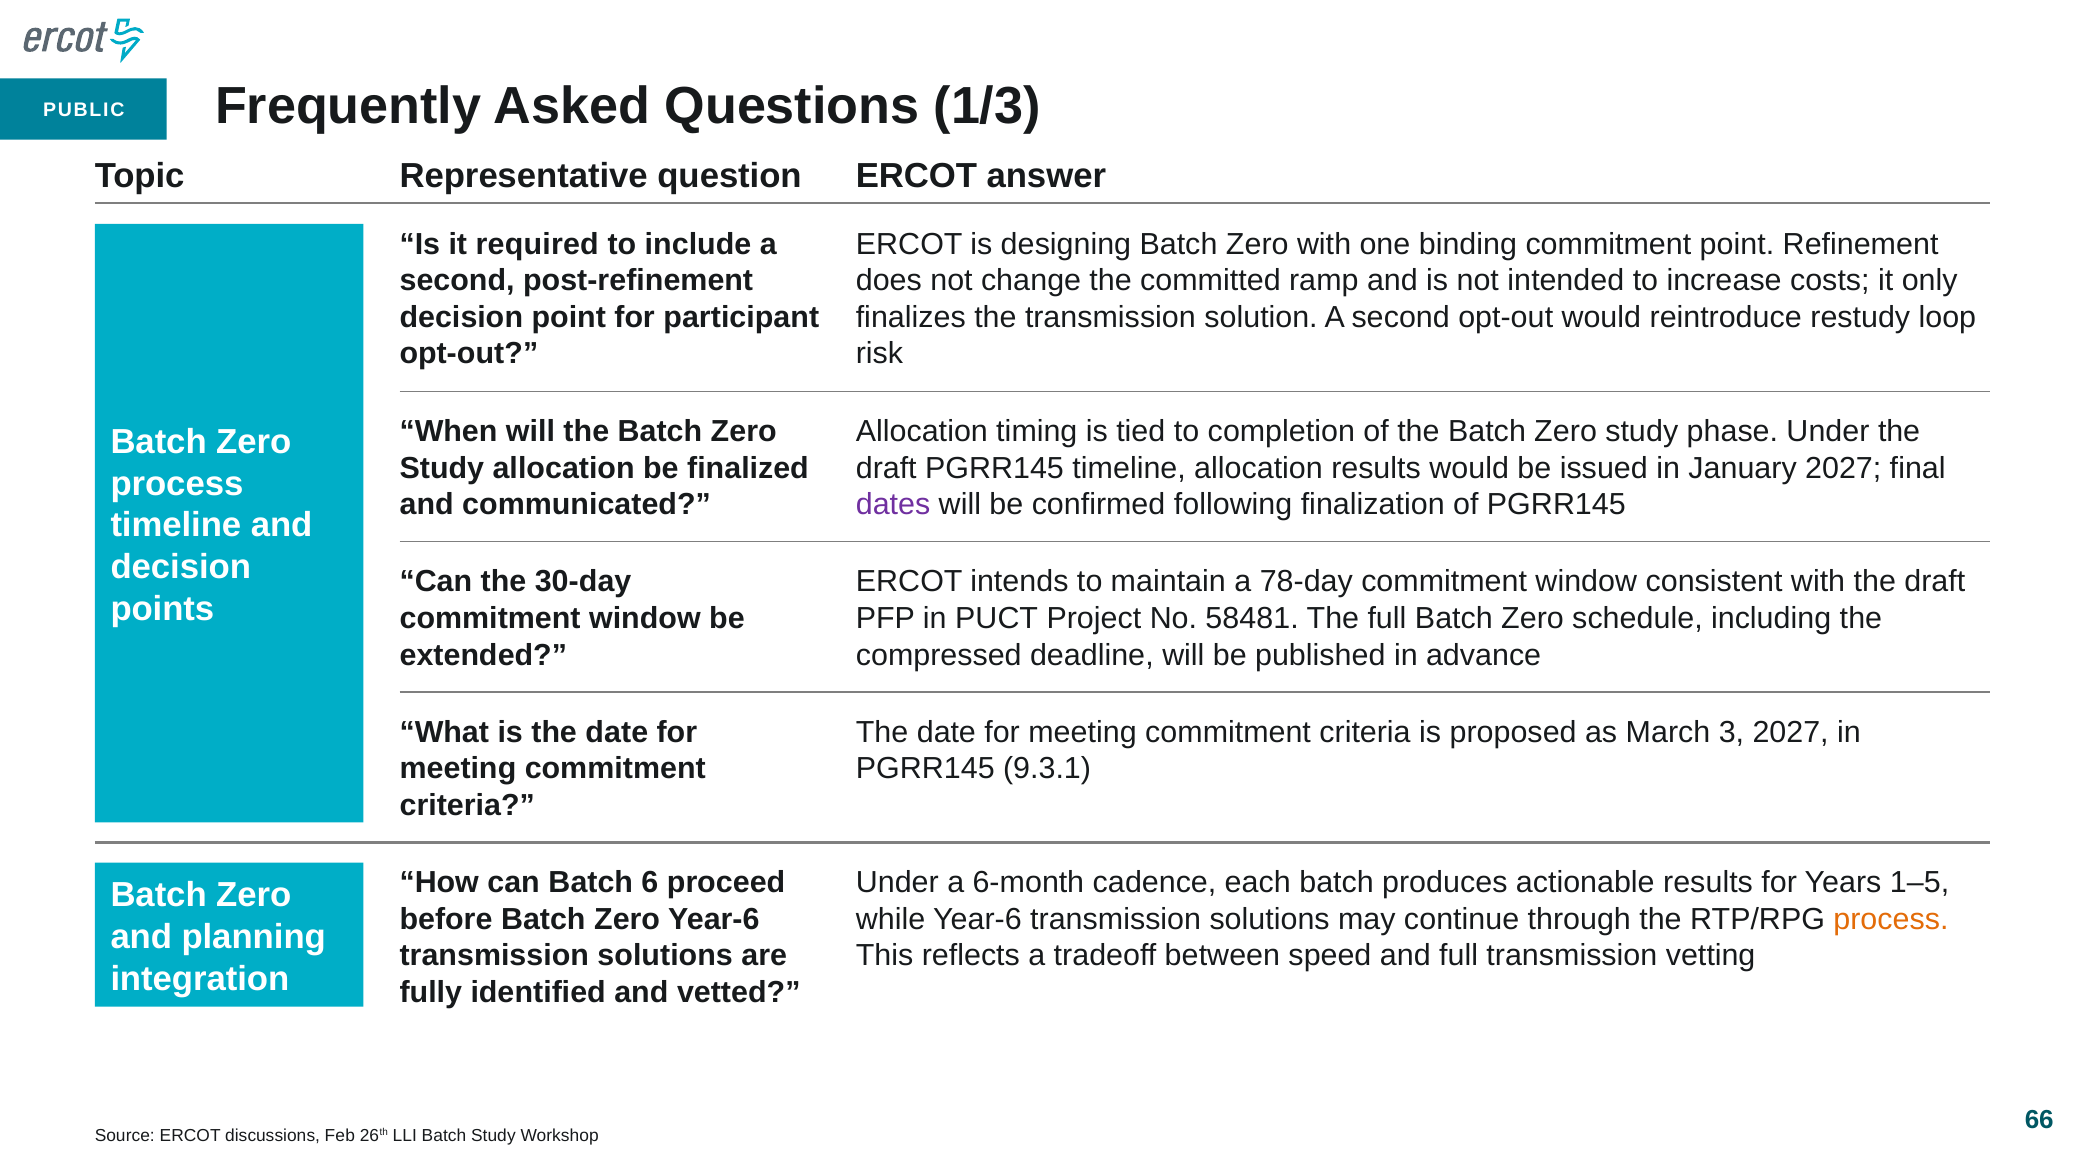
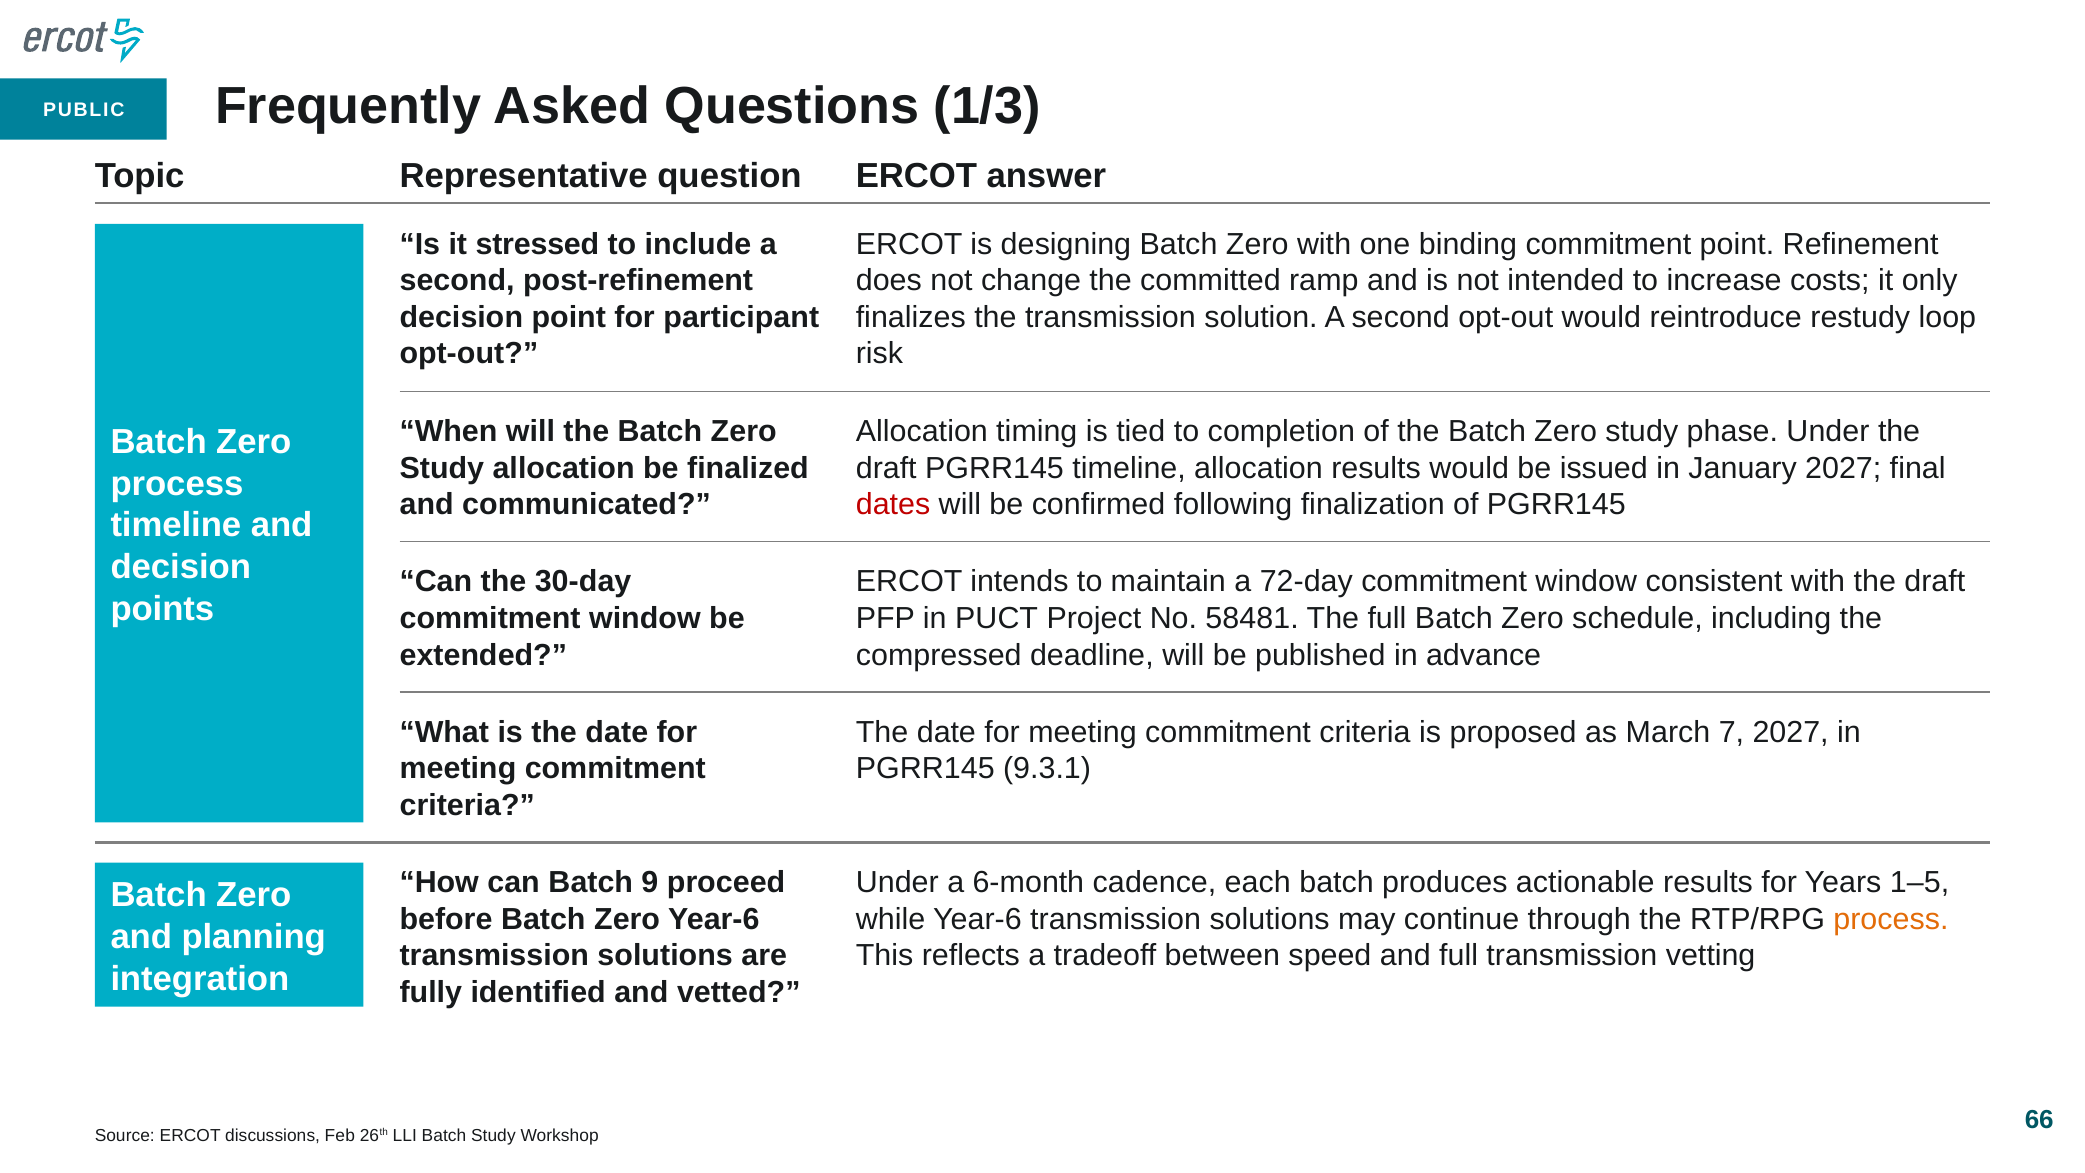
required: required -> stressed
dates colour: purple -> red
78-day: 78-day -> 72-day
3: 3 -> 7
6: 6 -> 9
